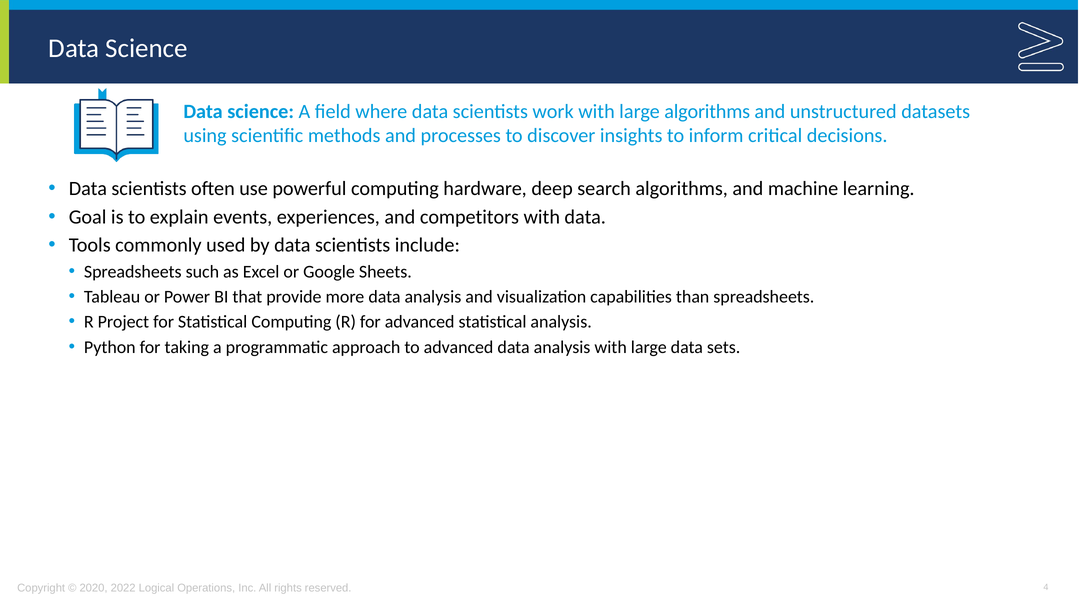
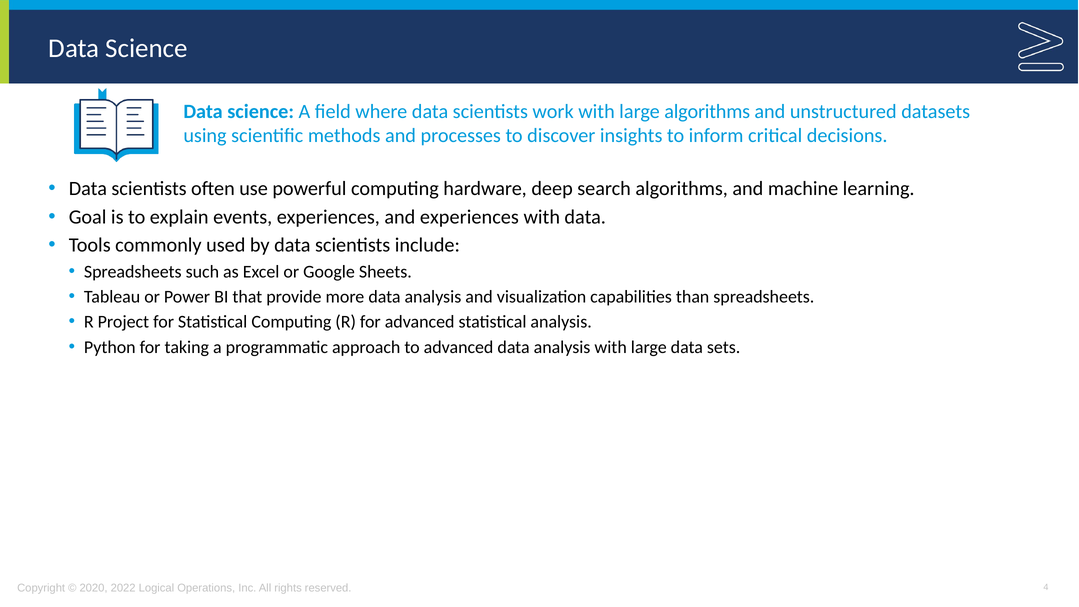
and competitors: competitors -> experiences
